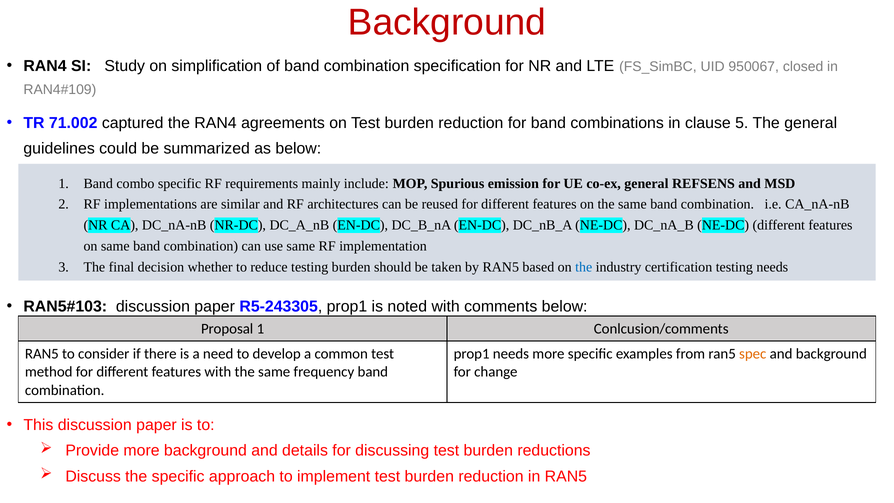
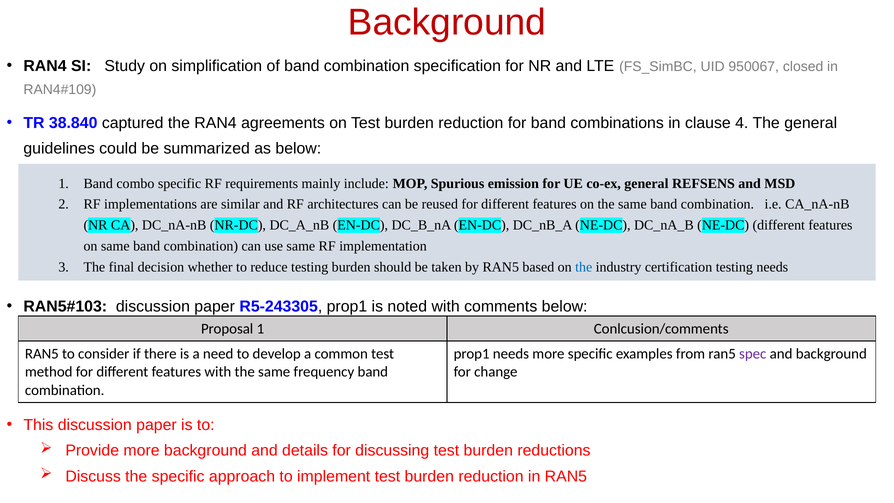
71.002: 71.002 -> 38.840
5: 5 -> 4
spec colour: orange -> purple
